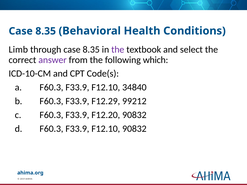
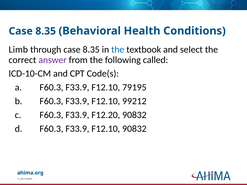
the at (118, 50) colour: purple -> blue
which: which -> called
34840: 34840 -> 79195
b F60.3 F33.9 F12.29: F12.29 -> F12.10
